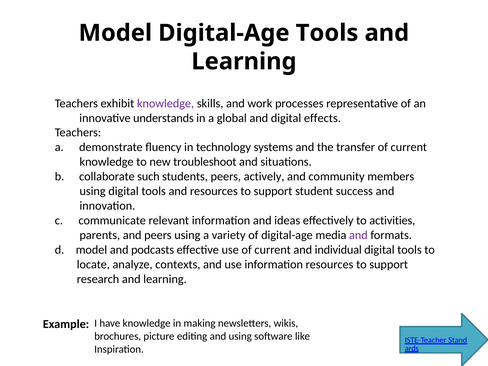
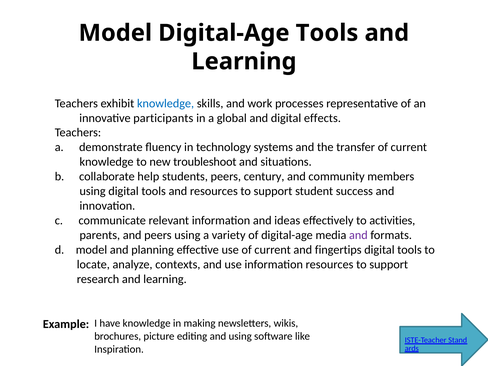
knowledge at (166, 103) colour: purple -> blue
understands: understands -> participants
such: such -> help
actively: actively -> century
podcasts: podcasts -> planning
individual: individual -> fingertips
